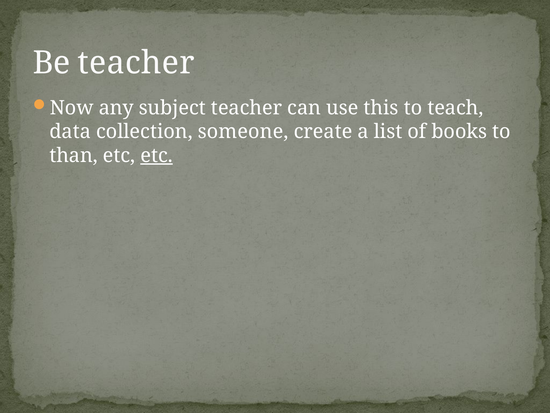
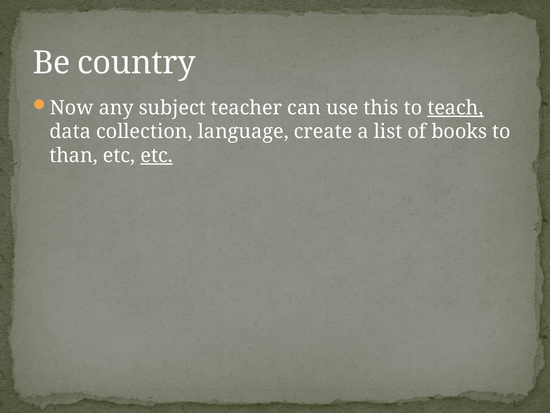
Be teacher: teacher -> country
teach underline: none -> present
someone: someone -> language
